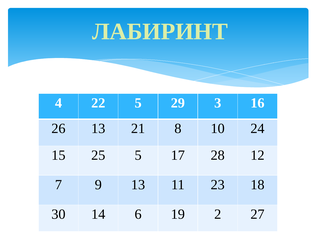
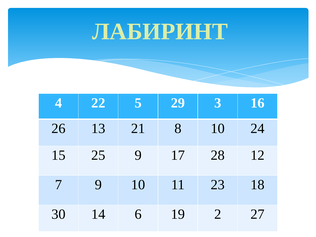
25 5: 5 -> 9
9 13: 13 -> 10
